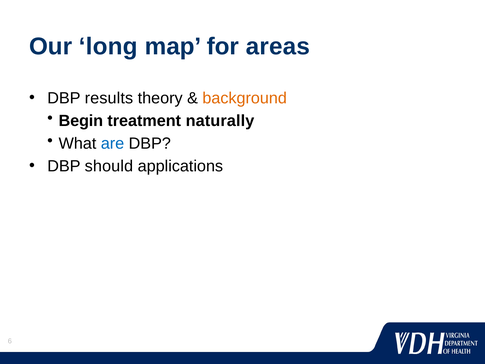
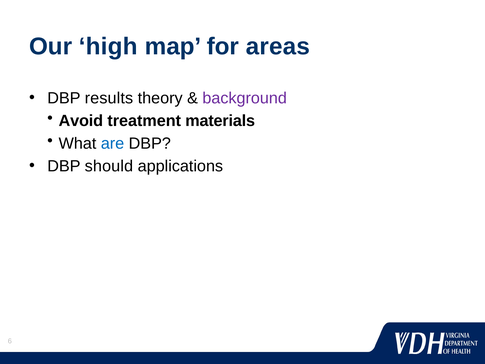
long: long -> high
background colour: orange -> purple
Begin: Begin -> Avoid
naturally: naturally -> materials
